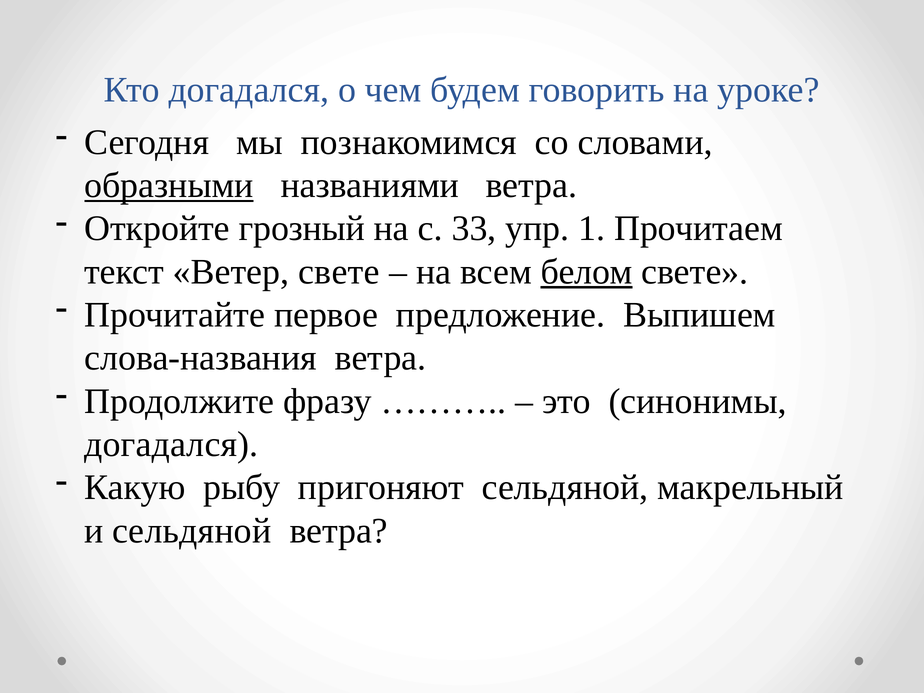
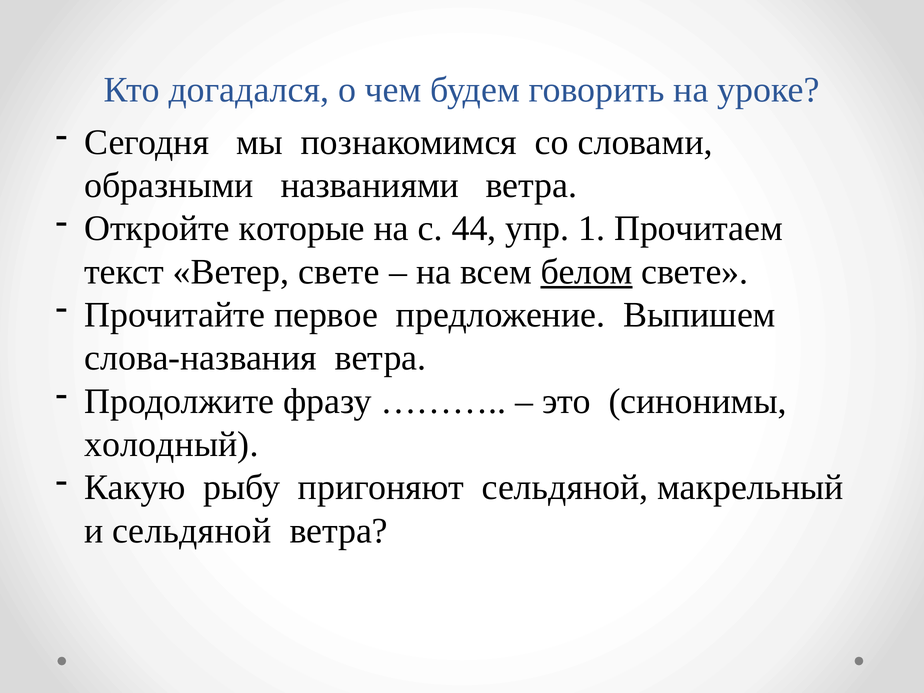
образными underline: present -> none
грозный: грозный -> которые
33: 33 -> 44
догадался at (171, 444): догадался -> холодный
